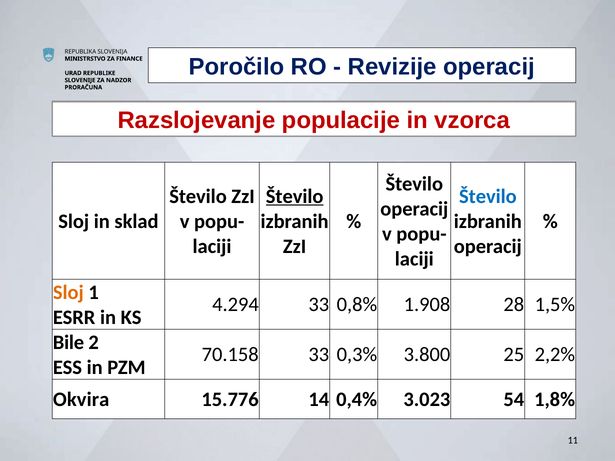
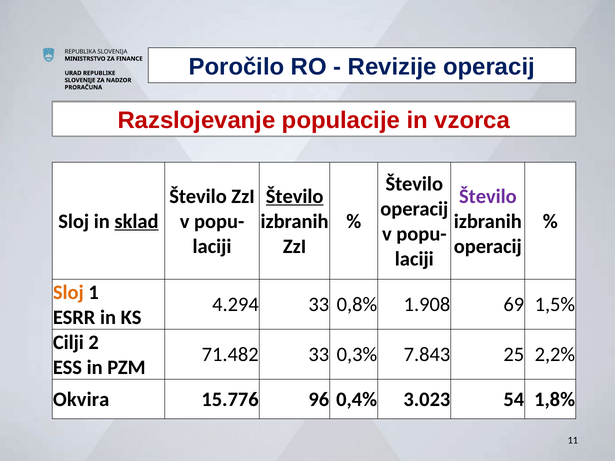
Število at (488, 196) colour: blue -> purple
sklad underline: none -> present
28: 28 -> 69
Bile: Bile -> Cilji
70.158: 70.158 -> 71.482
3.800: 3.800 -> 7.843
14: 14 -> 96
